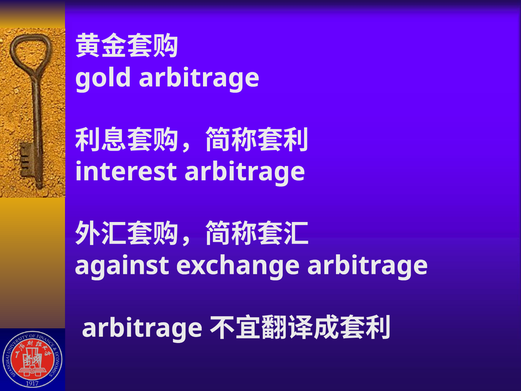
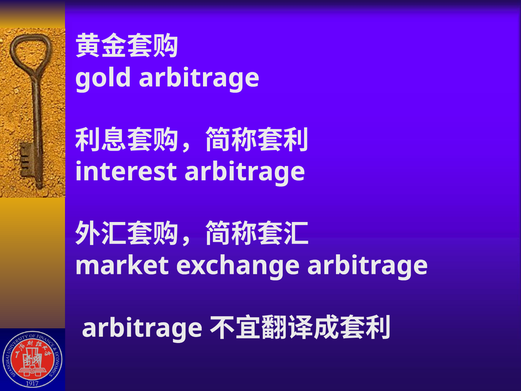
against: against -> market
